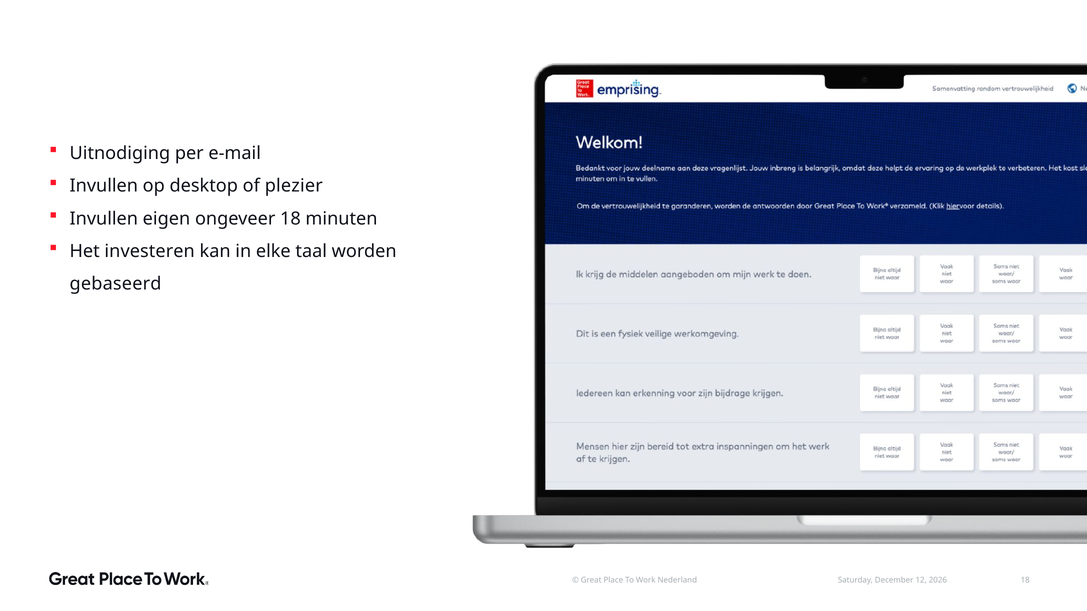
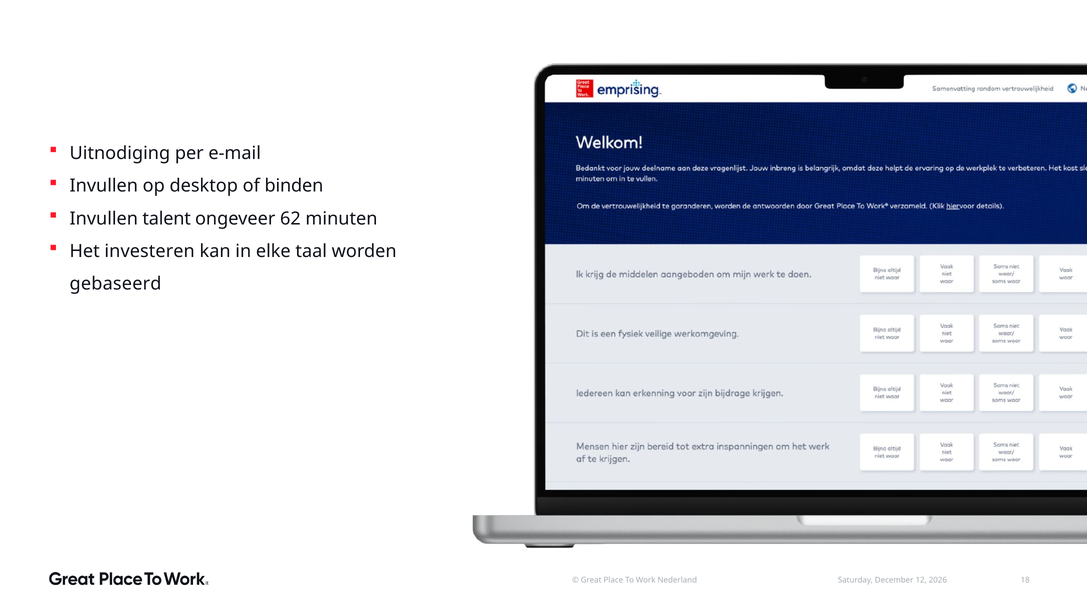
plezier: plezier -> binden
eigen: eigen -> talent
ongeveer 18: 18 -> 62
